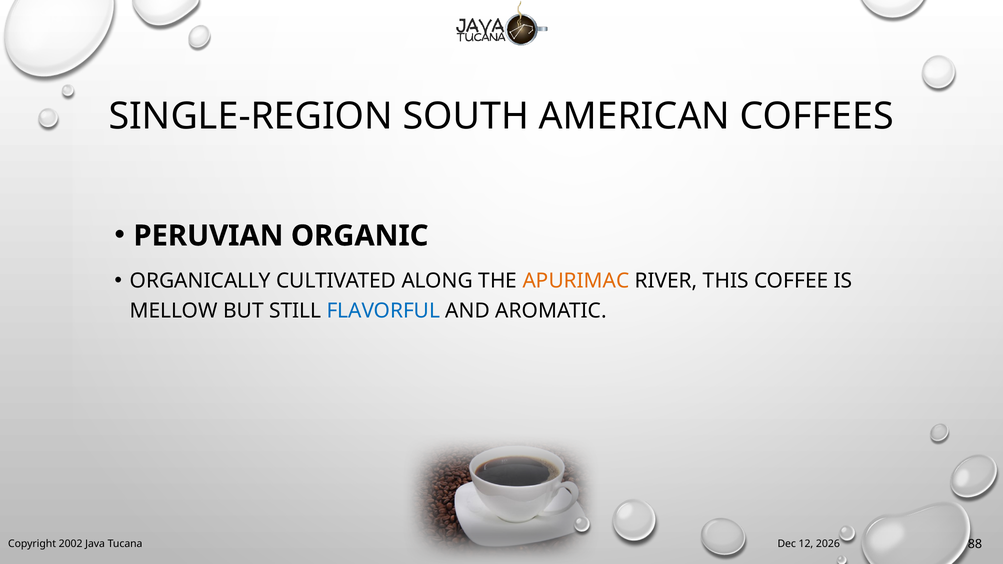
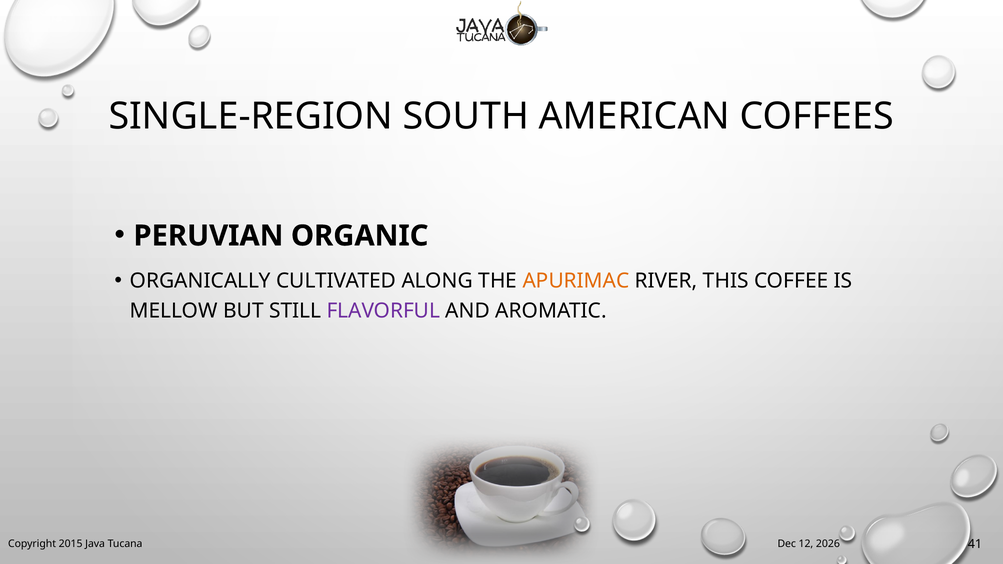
FLAVORFUL colour: blue -> purple
2002: 2002 -> 2015
88: 88 -> 41
